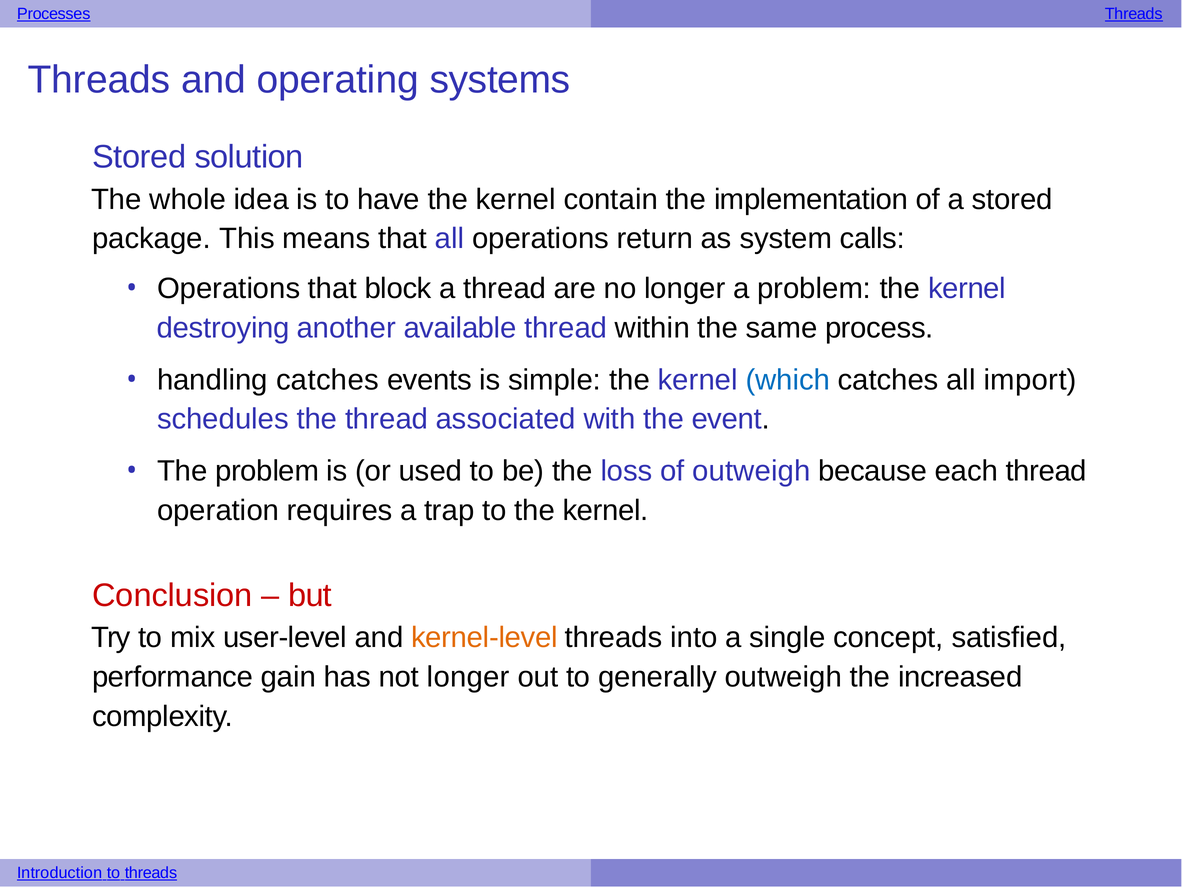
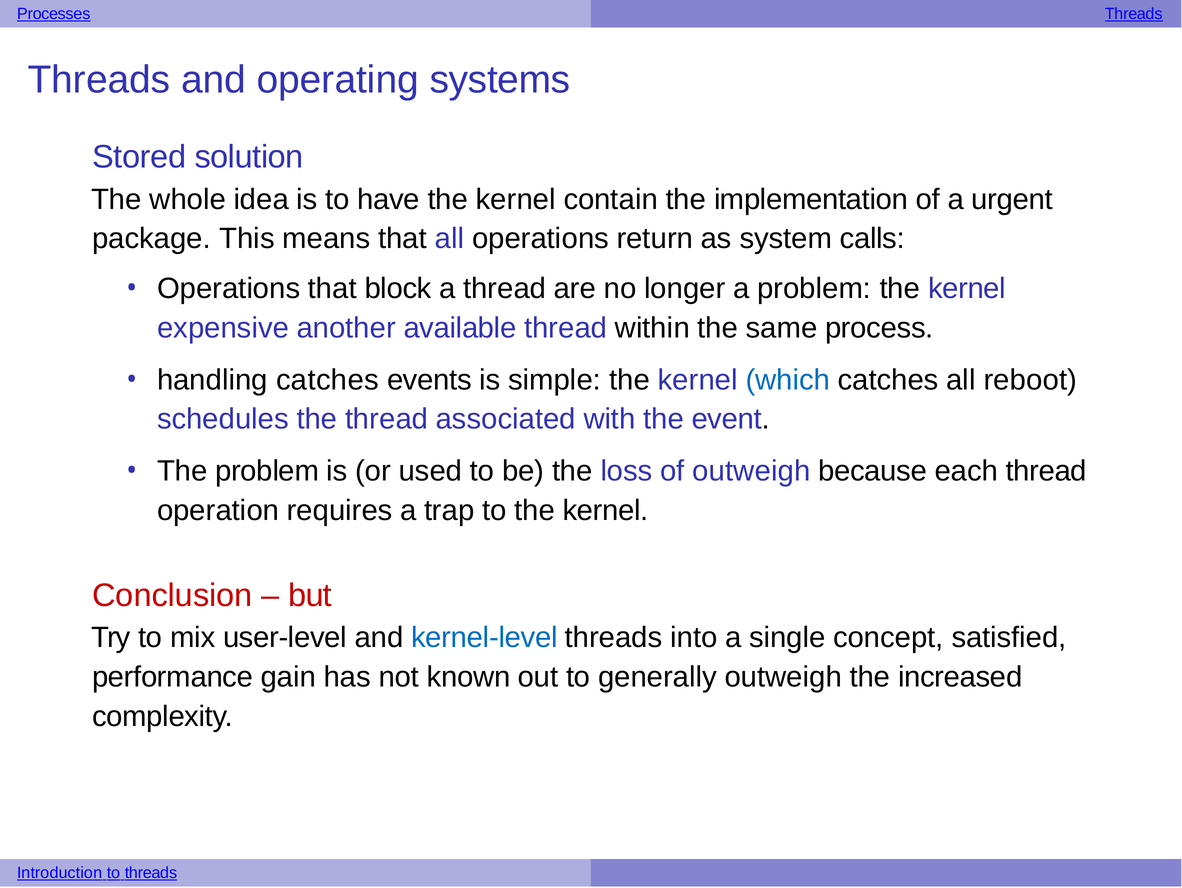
a stored: stored -> urgent
destroying: destroying -> expensive
import: import -> reboot
kernel-level colour: orange -> blue
not longer: longer -> known
